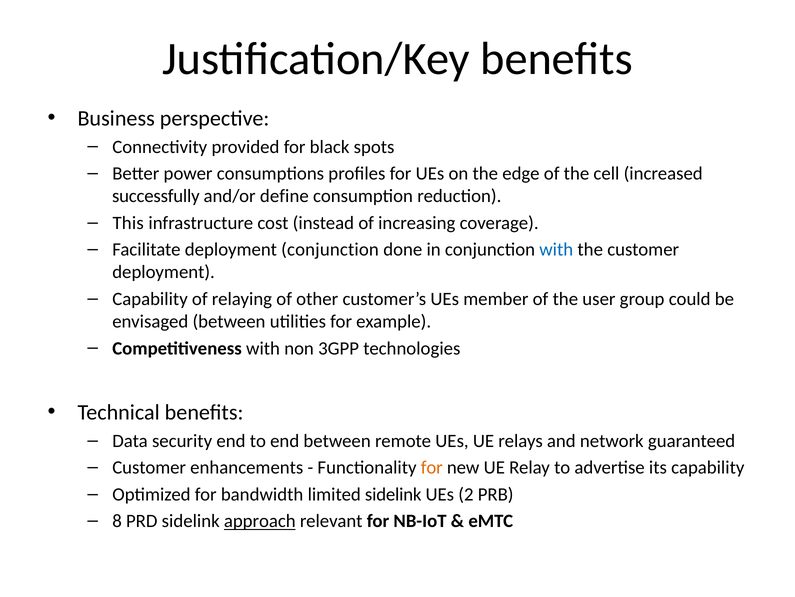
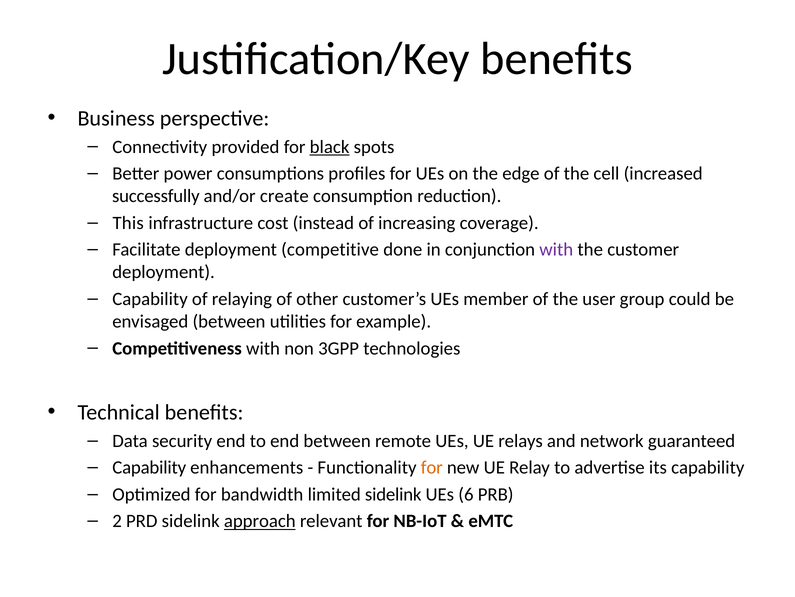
black underline: none -> present
define: define -> create
deployment conjunction: conjunction -> competitive
with at (556, 249) colour: blue -> purple
Customer at (149, 467): Customer -> Capability
2: 2 -> 6
8: 8 -> 2
